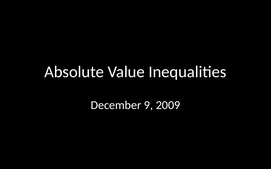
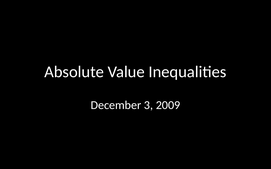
9: 9 -> 3
